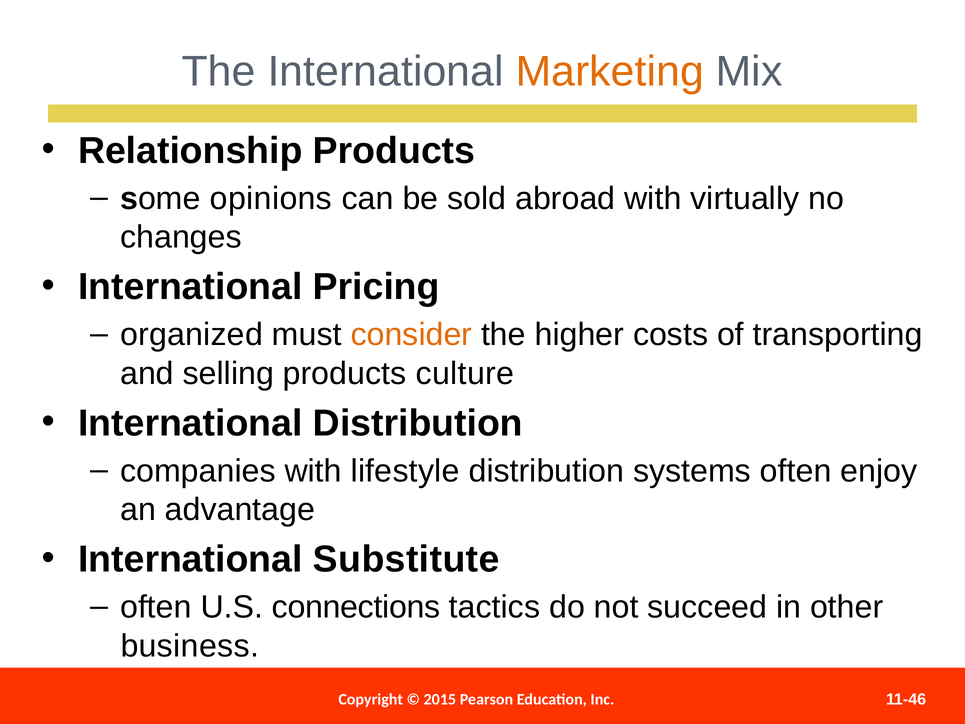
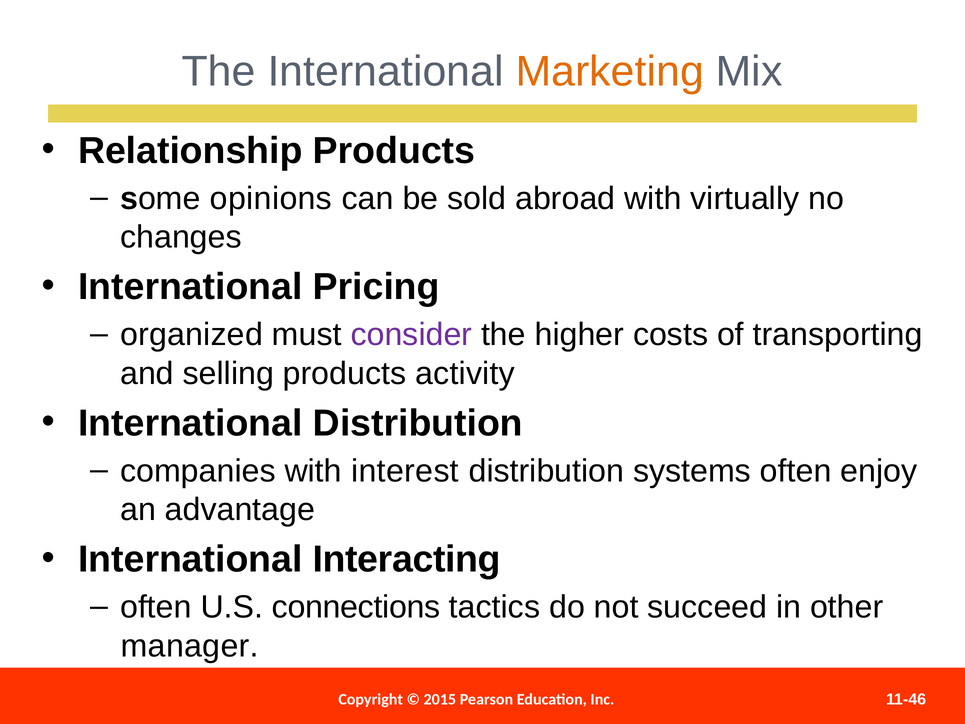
consider colour: orange -> purple
culture: culture -> activity
lifestyle: lifestyle -> interest
Substitute: Substitute -> Interacting
business: business -> manager
